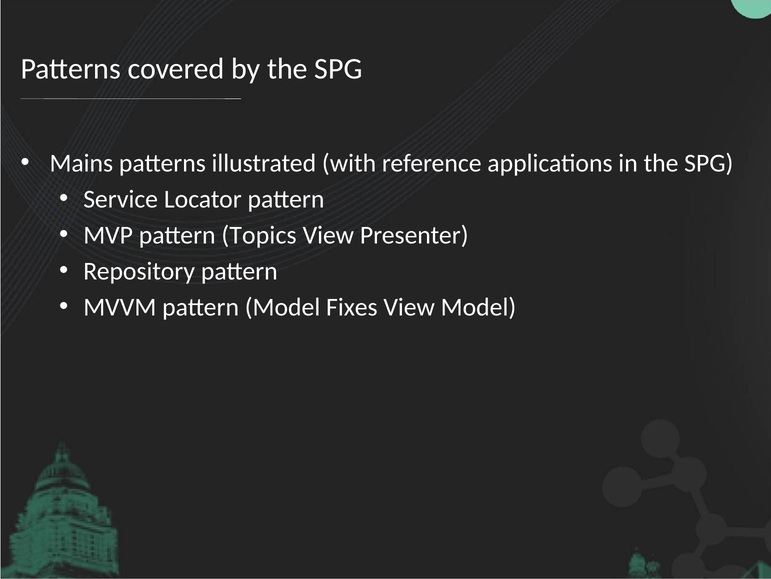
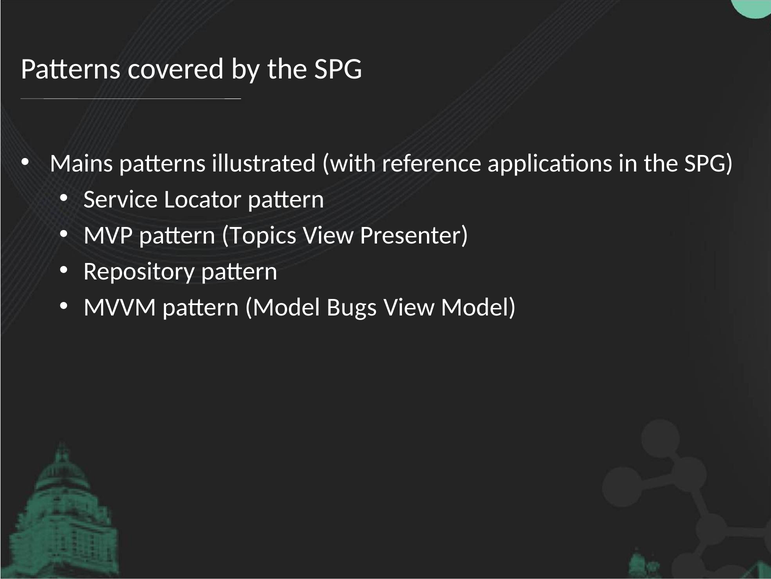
Fixes: Fixes -> Bugs
